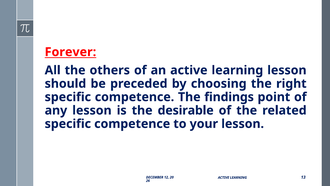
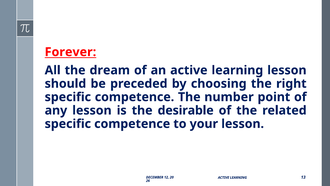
others: others -> dream
findings: findings -> number
